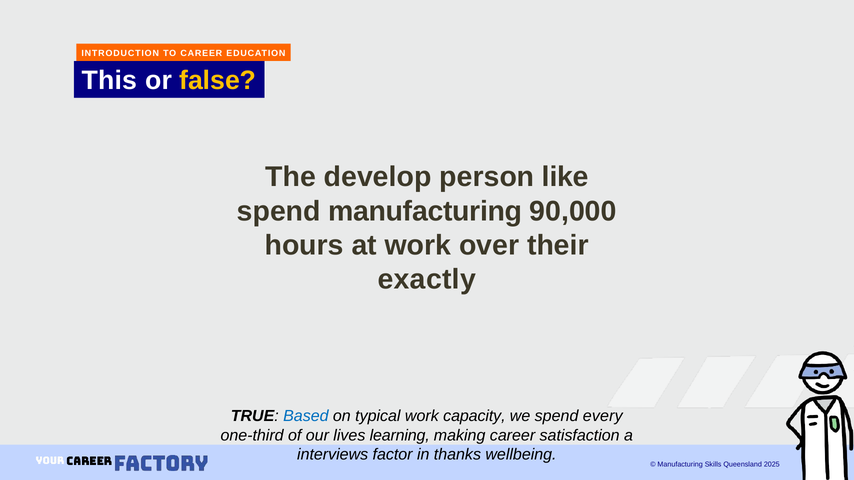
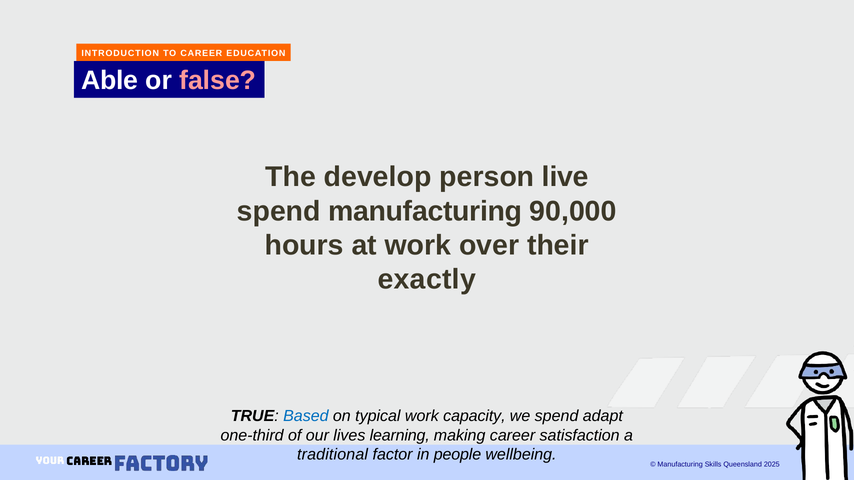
This: This -> Able
false colour: yellow -> pink
like: like -> live
every: every -> adapt
interviews: interviews -> traditional
thanks: thanks -> people
